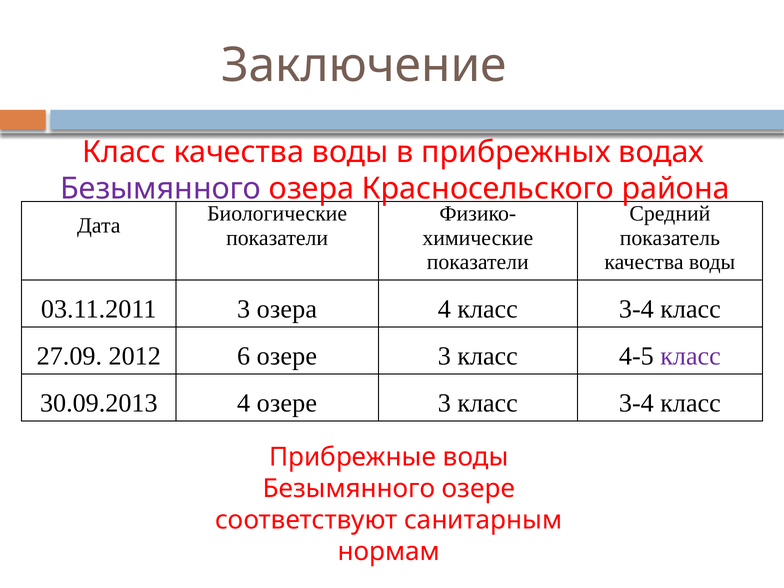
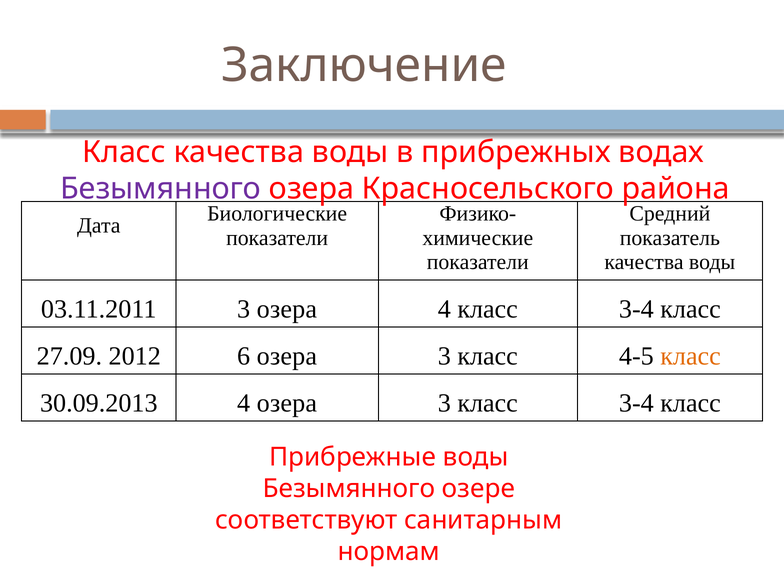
6 озере: озере -> озера
класс at (691, 356) colour: purple -> orange
4 озере: озере -> озера
